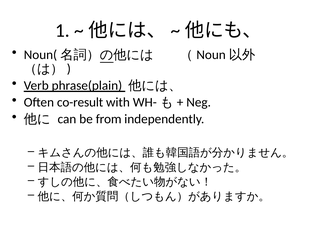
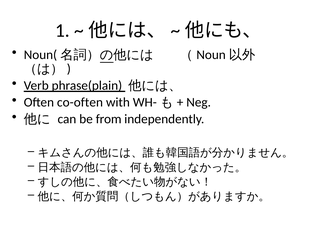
co-result: co-result -> co-often
